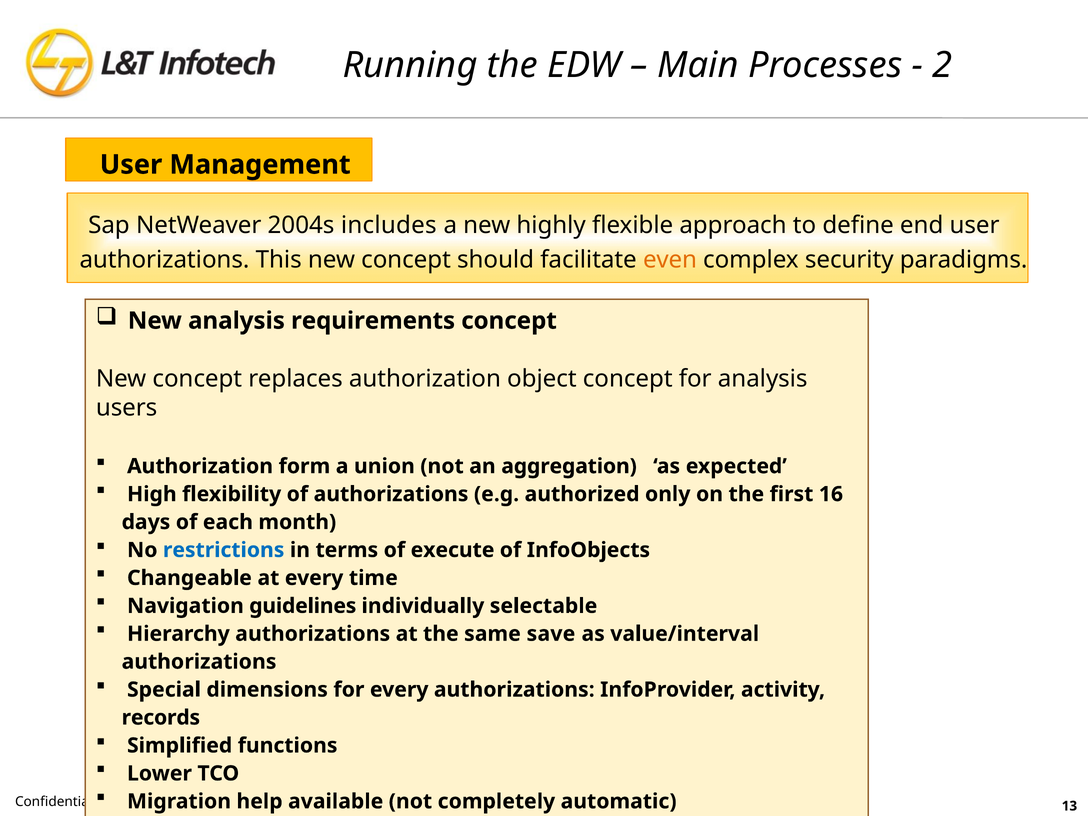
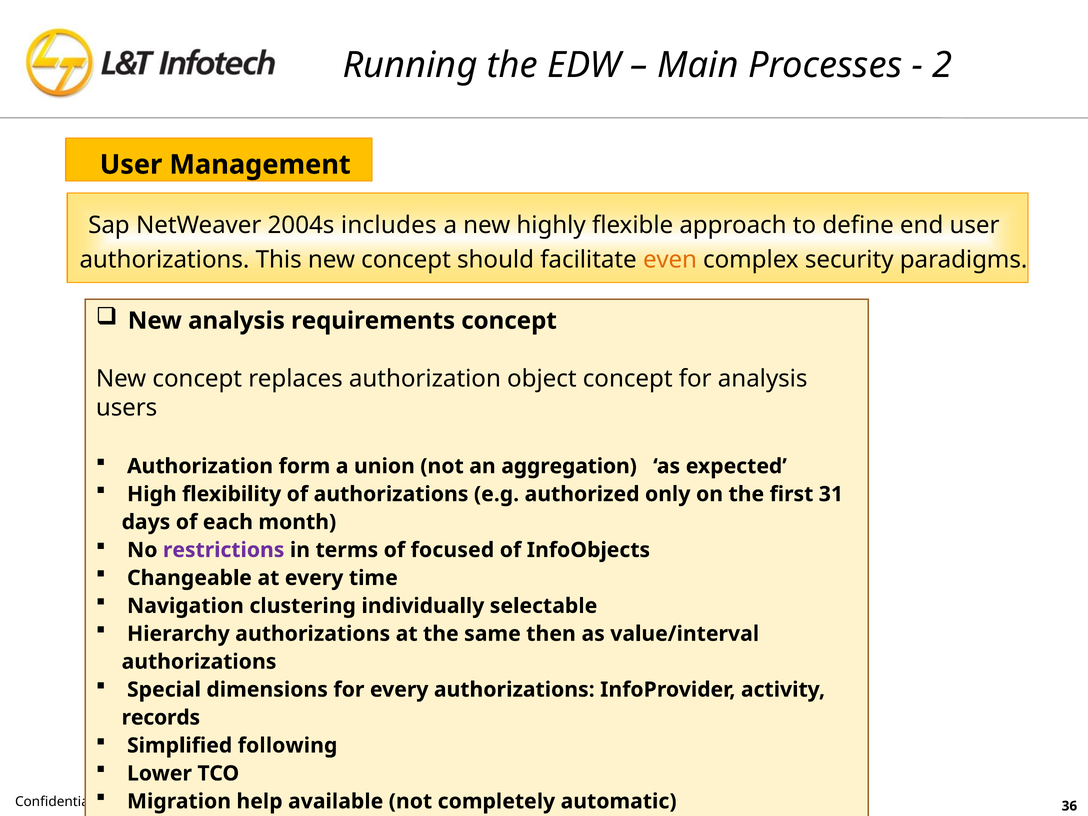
16: 16 -> 31
restrictions colour: blue -> purple
execute: execute -> focused
guidelines: guidelines -> clustering
save: save -> then
functions: functions -> following
13: 13 -> 36
